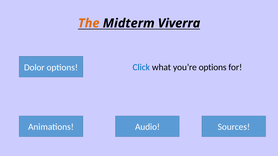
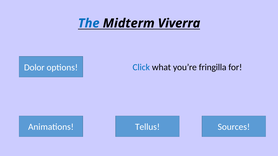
The colour: orange -> blue
you’re options: options -> fringilla
Audio: Audio -> Tellus
